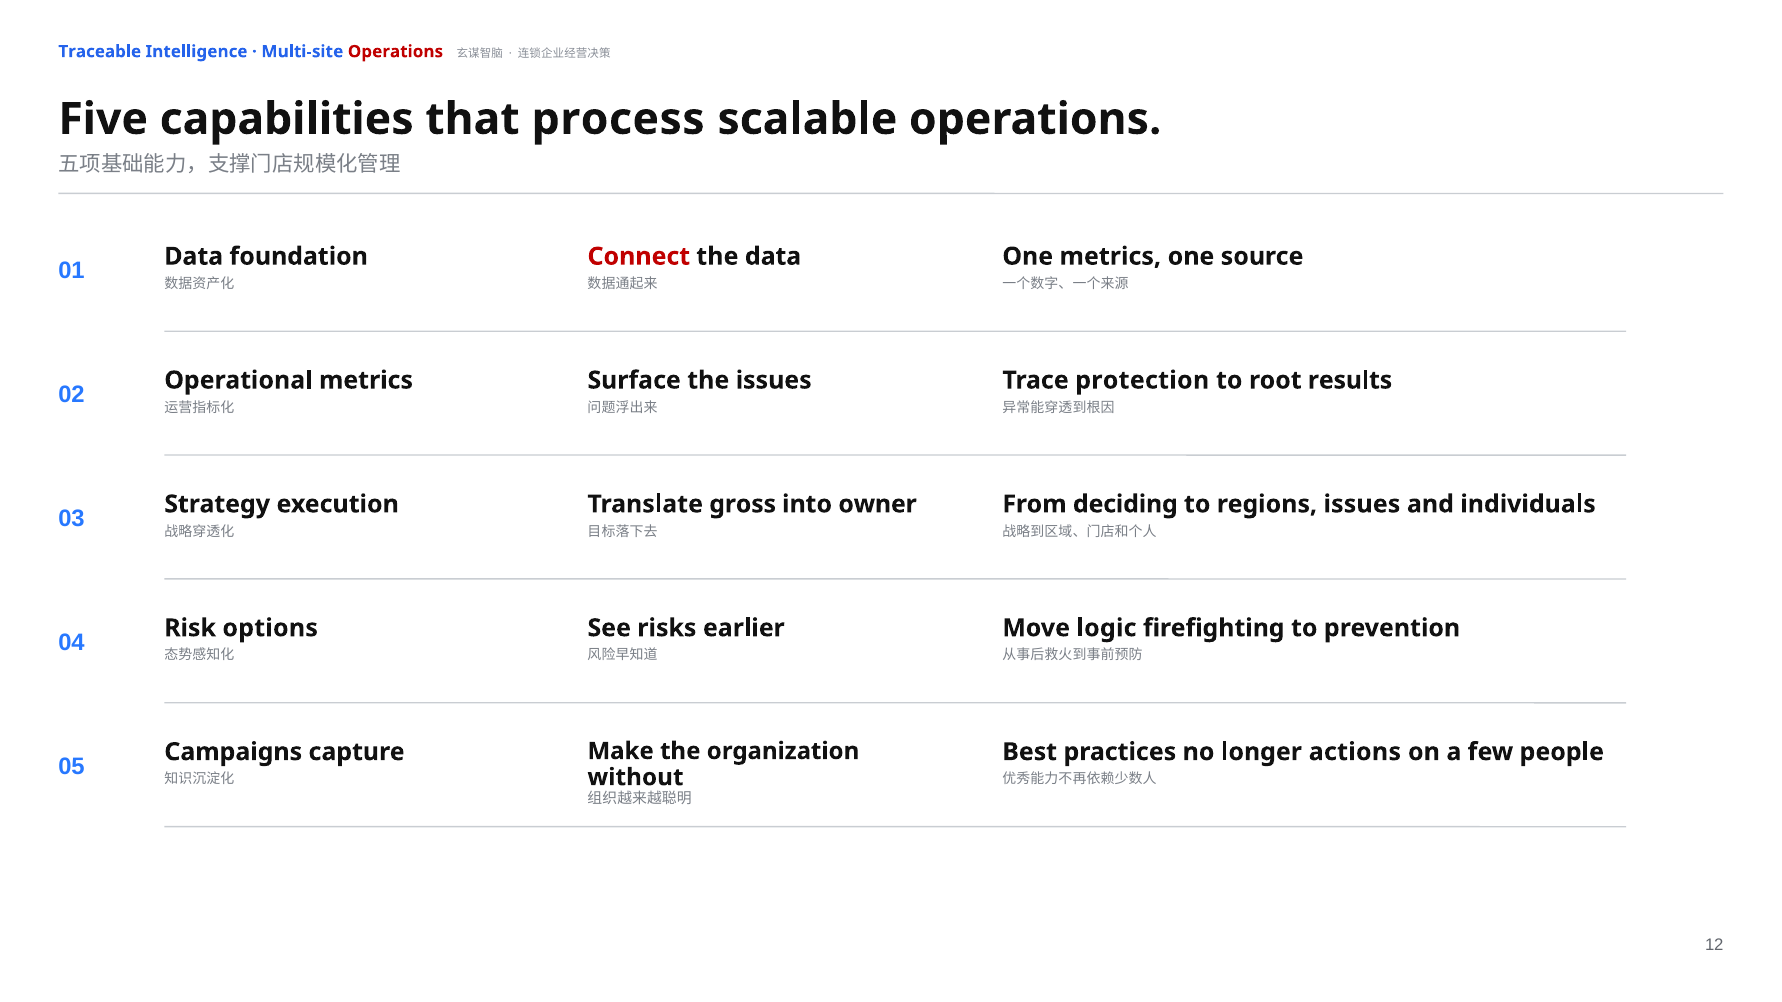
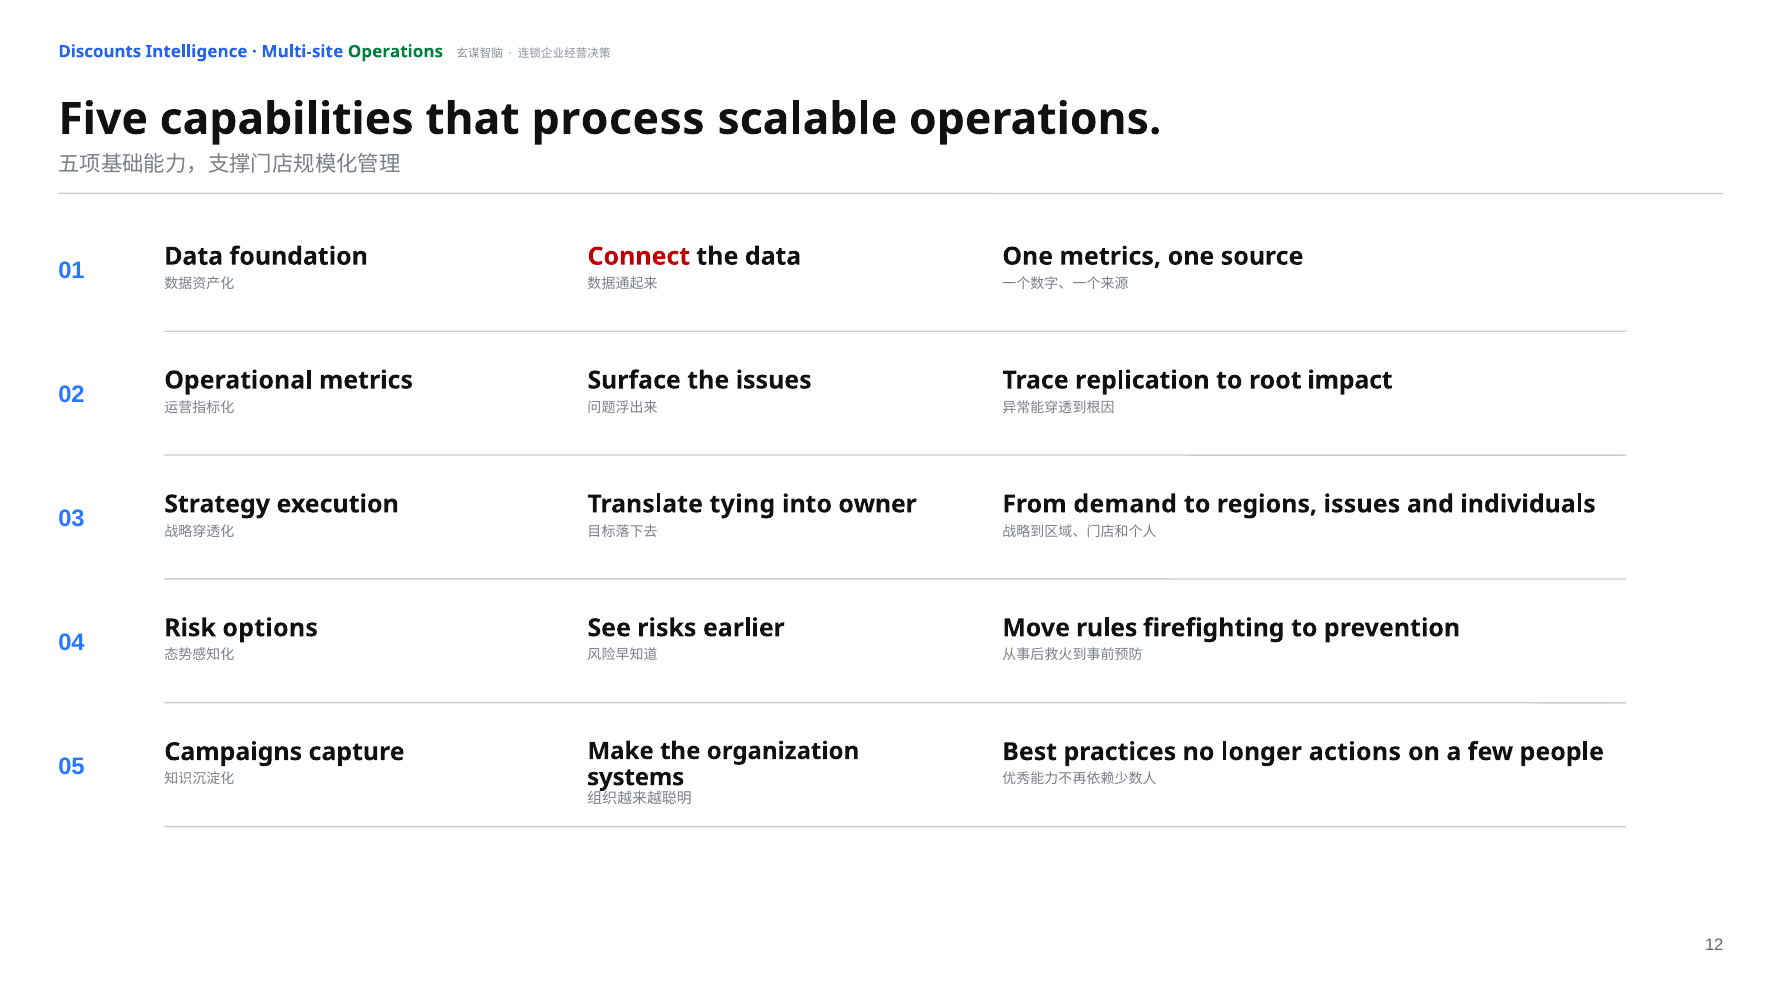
Traceable: Traceable -> Discounts
Operations at (395, 52) colour: red -> green
protection: protection -> replication
results: results -> impact
gross: gross -> tying
deciding: deciding -> demand
logic: logic -> rules
without: without -> systems
